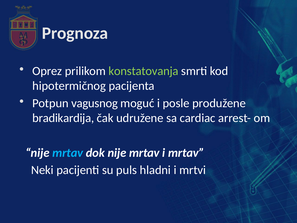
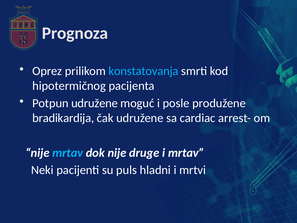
konstatovanja colour: light green -> light blue
Potpun vagusnog: vagusnog -> udružene
dok nije mrtav: mrtav -> druge
